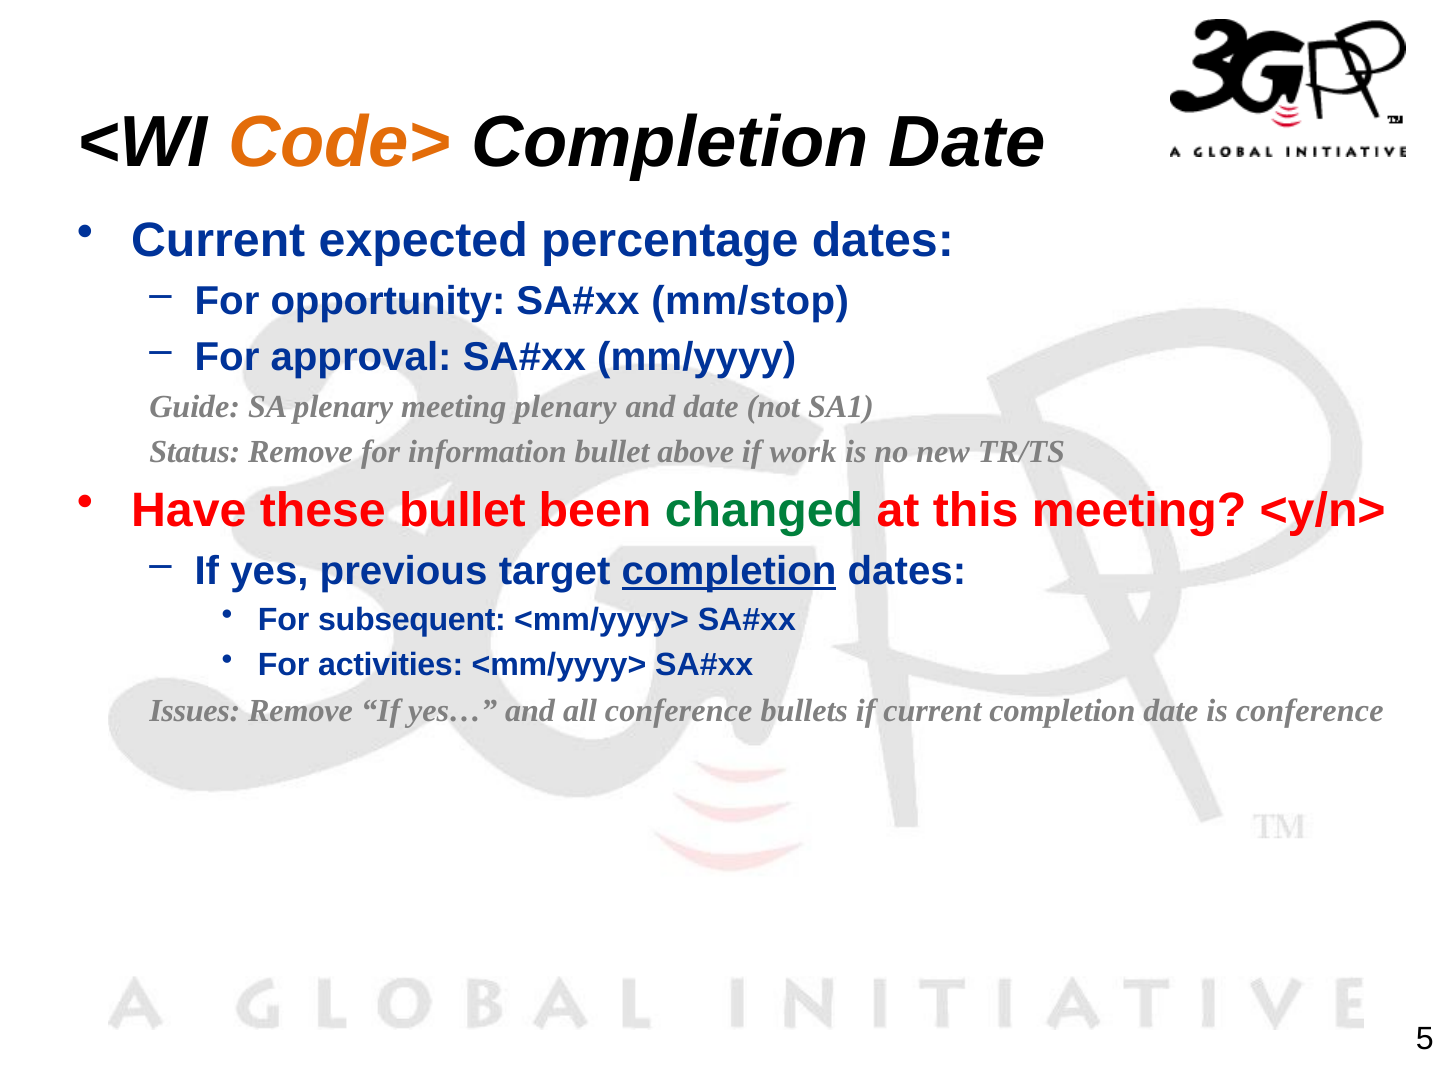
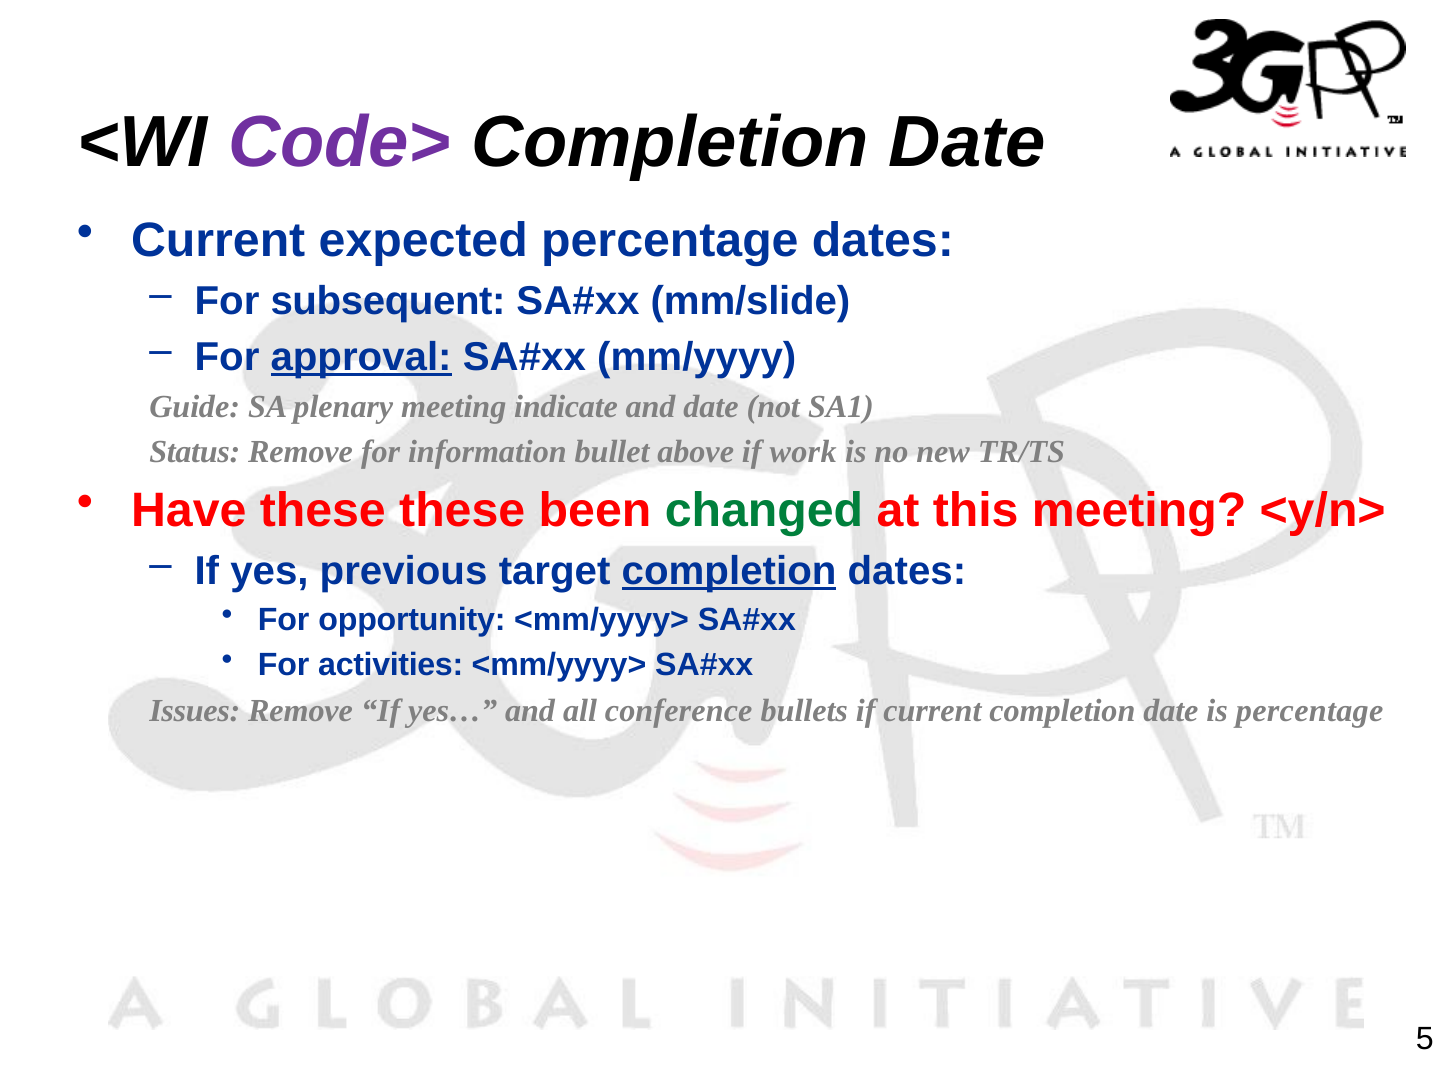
Code> colour: orange -> purple
opportunity: opportunity -> subsequent
mm/stop: mm/stop -> mm/slide
approval underline: none -> present
meeting plenary: plenary -> indicate
these bullet: bullet -> these
subsequent: subsequent -> opportunity
is conference: conference -> percentage
